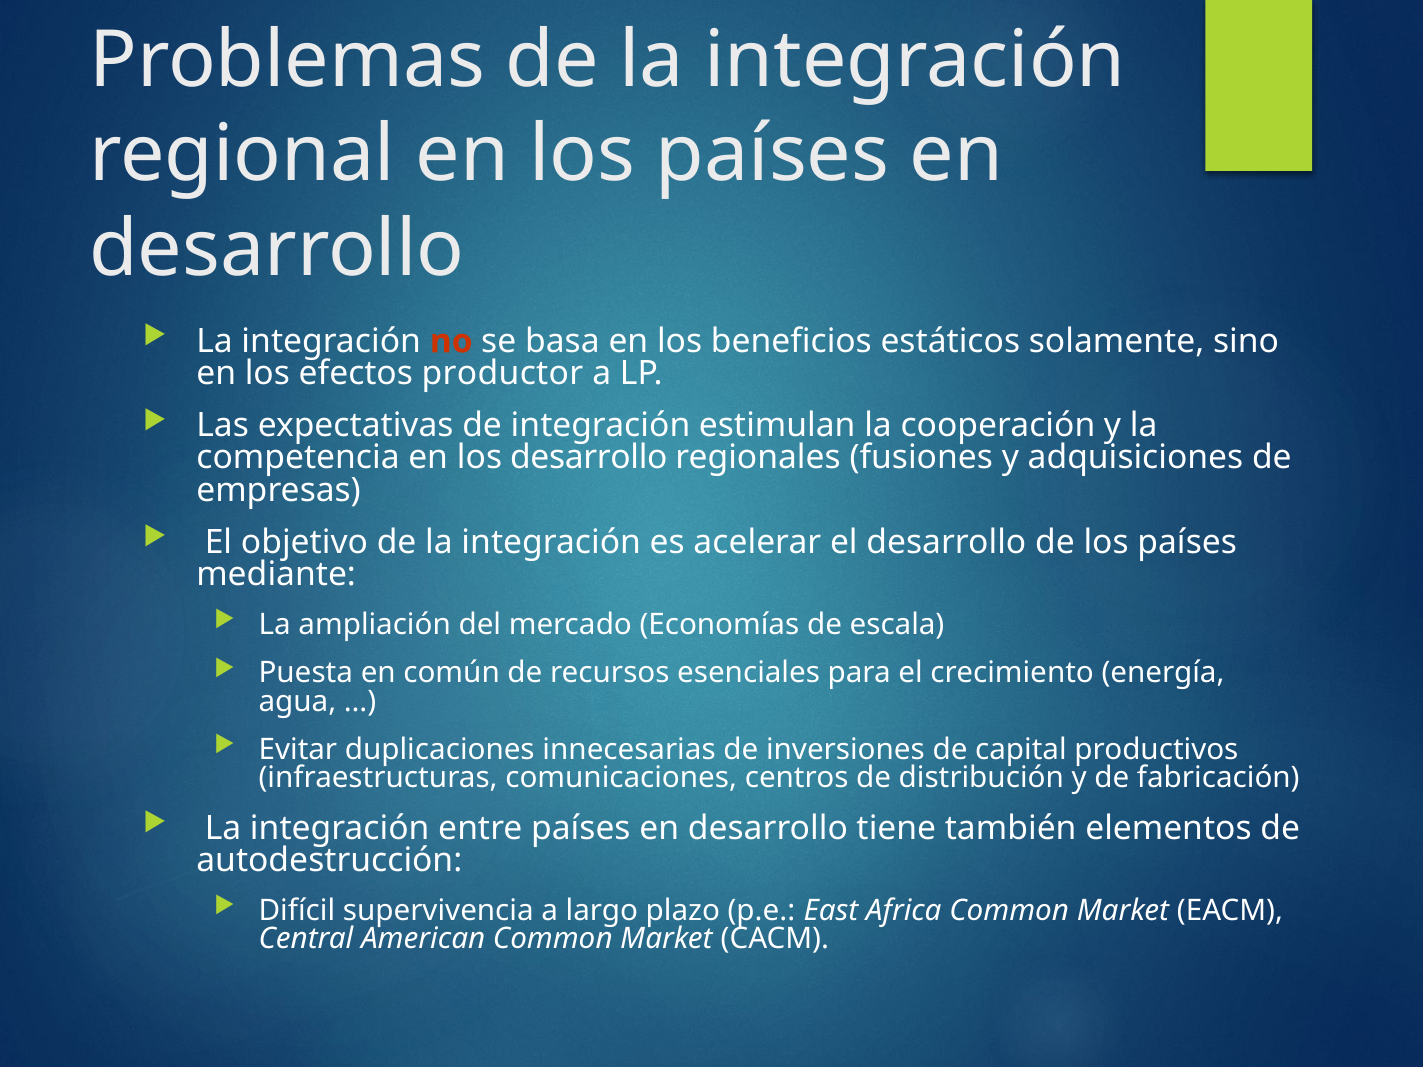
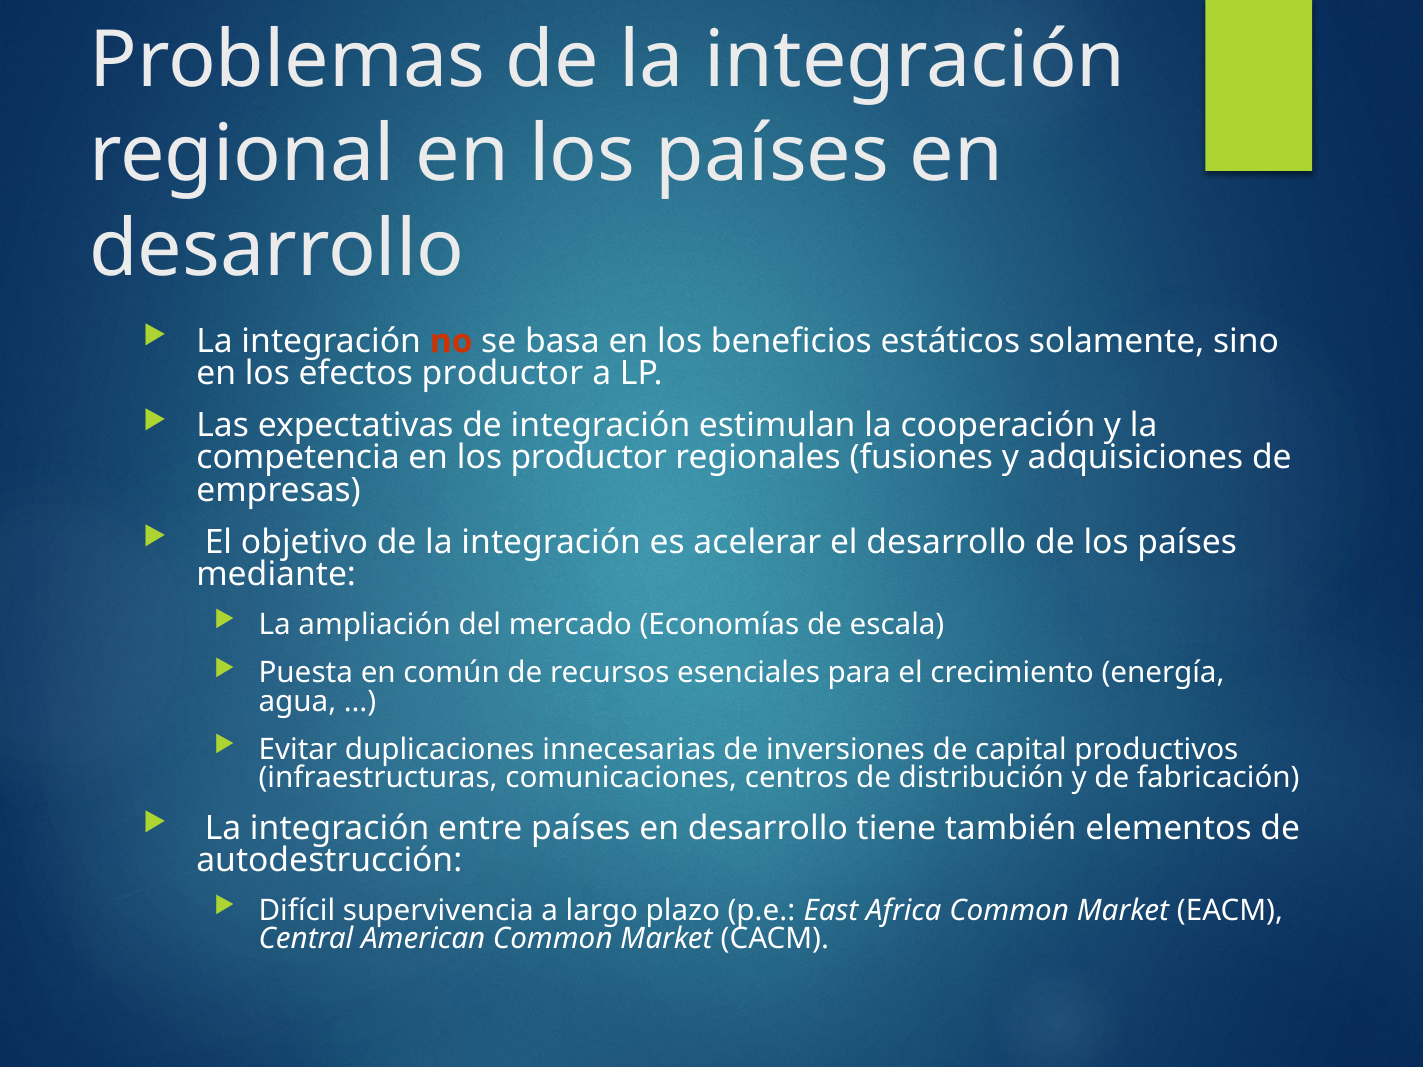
los desarrollo: desarrollo -> productor
